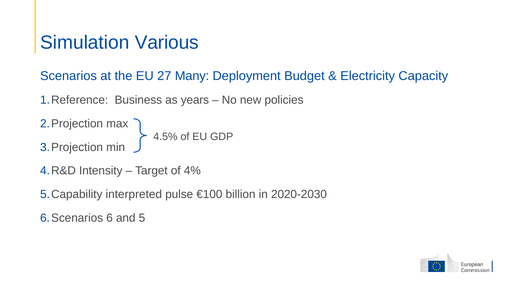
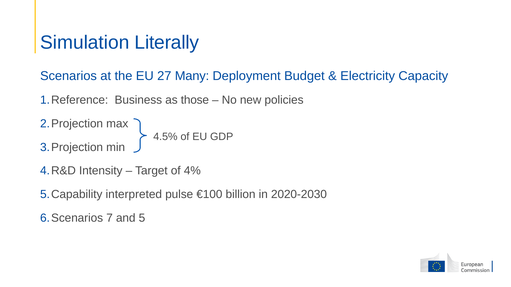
Various: Various -> Literally
years: years -> those
6: 6 -> 7
